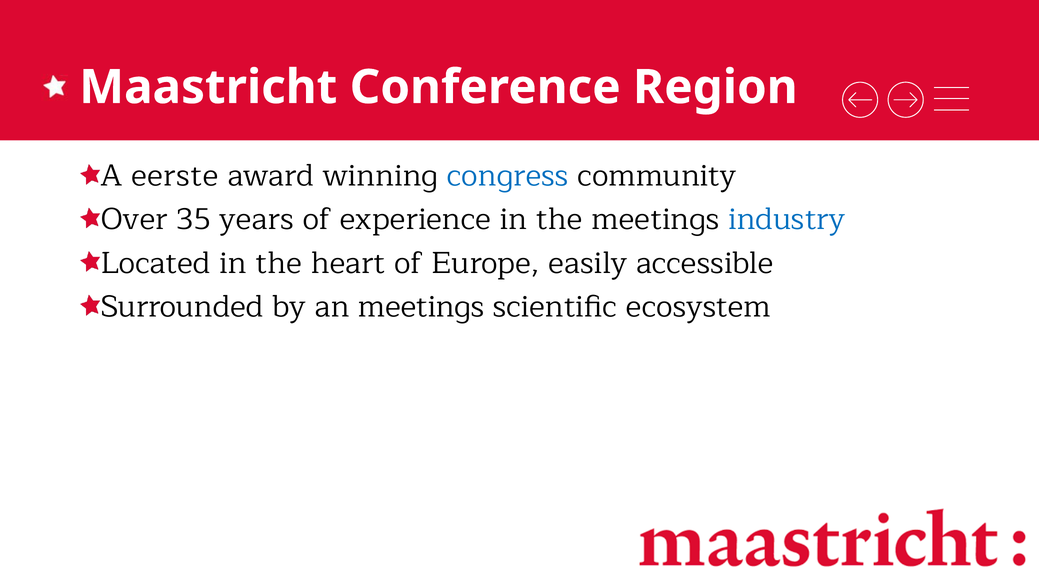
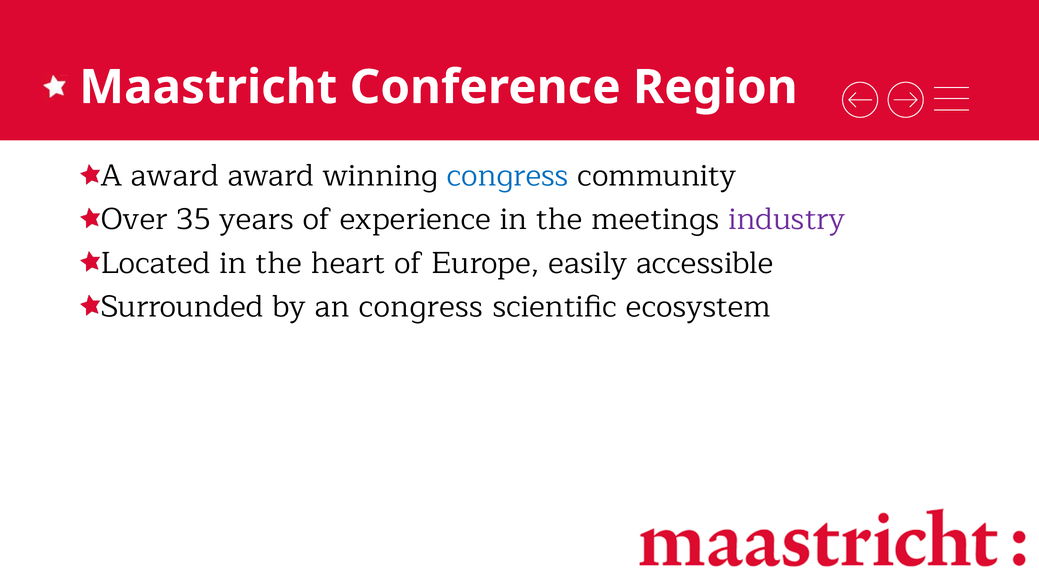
A eerste: eerste -> award
industry colour: blue -> purple
an meetings: meetings -> congress
